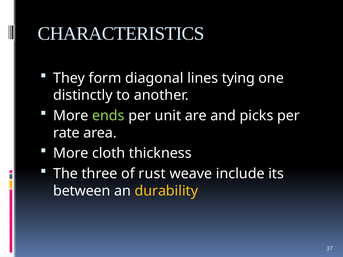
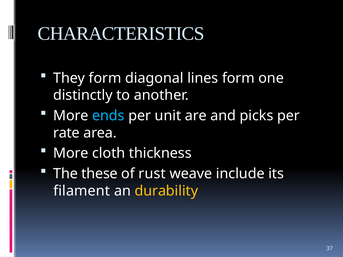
lines tying: tying -> form
ends colour: light green -> light blue
three: three -> these
between: between -> filament
